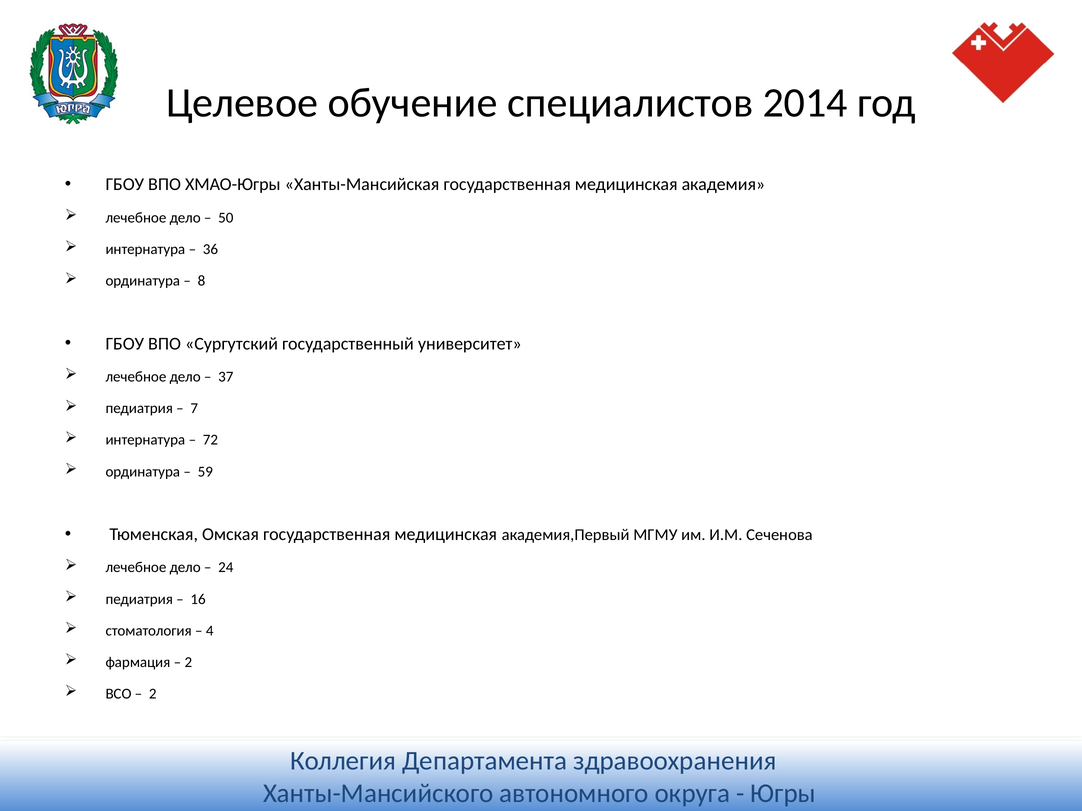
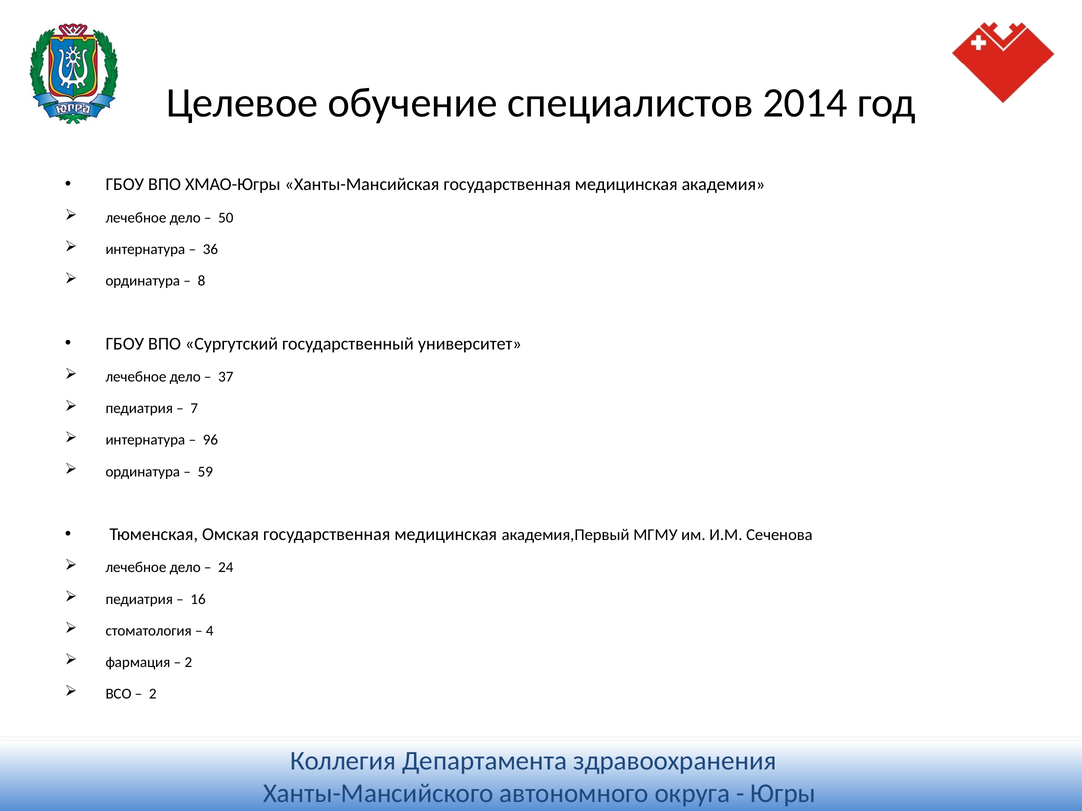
72: 72 -> 96
